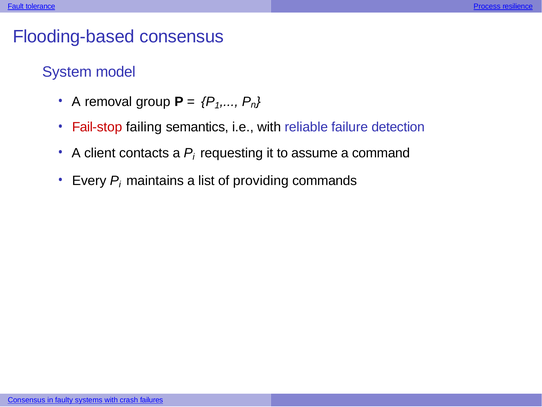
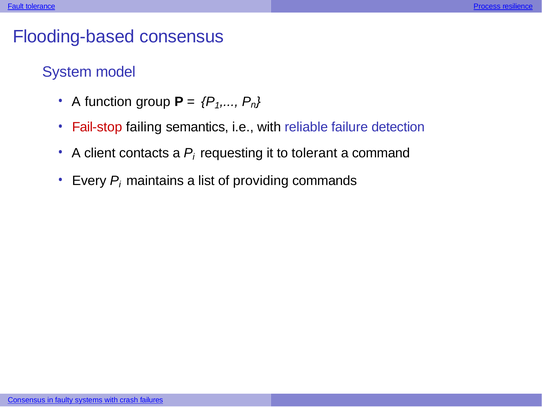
removal: removal -> function
assume: assume -> tolerant
